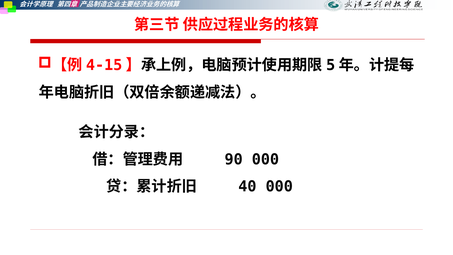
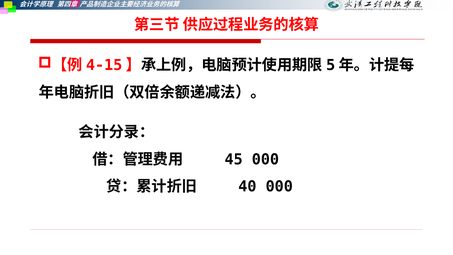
90: 90 -> 45
